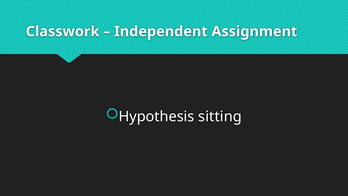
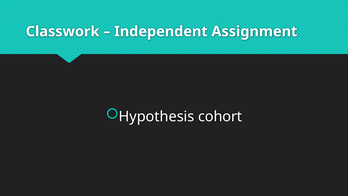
sitting: sitting -> cohort
